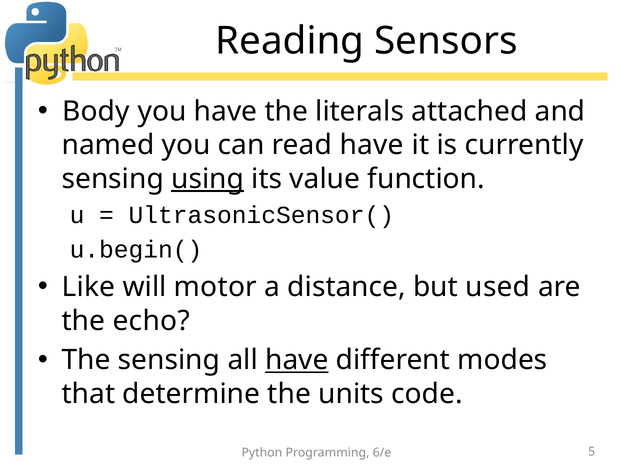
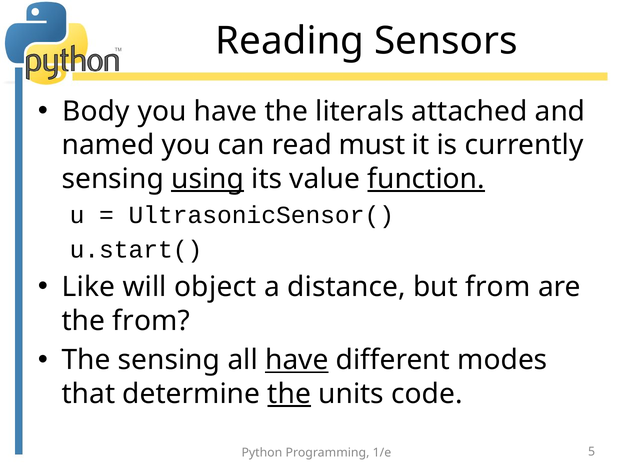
read have: have -> must
function underline: none -> present
u.begin(: u.begin( -> u.start(
motor: motor -> object
but used: used -> from
the echo: echo -> from
the at (289, 395) underline: none -> present
6/e: 6/e -> 1/e
